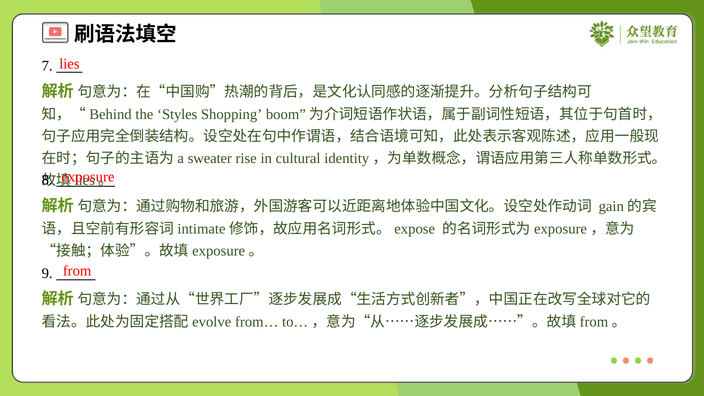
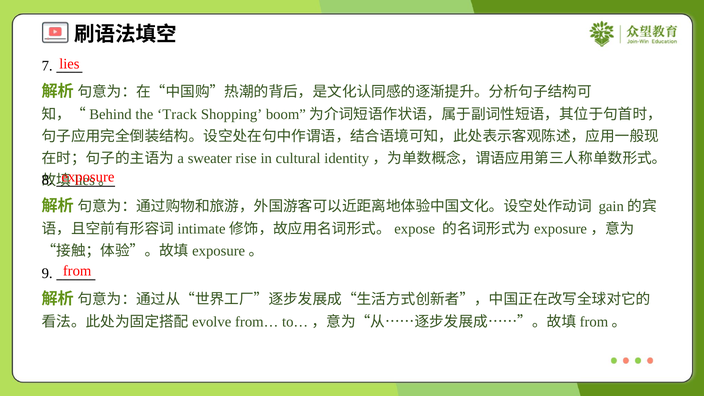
Styles: Styles -> Track
